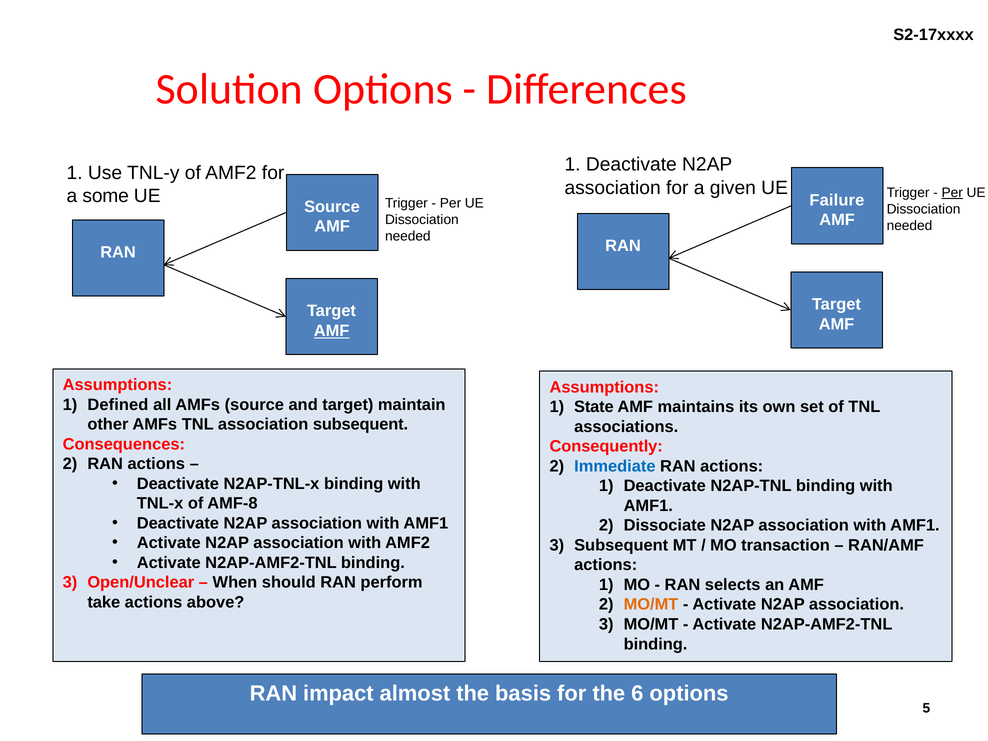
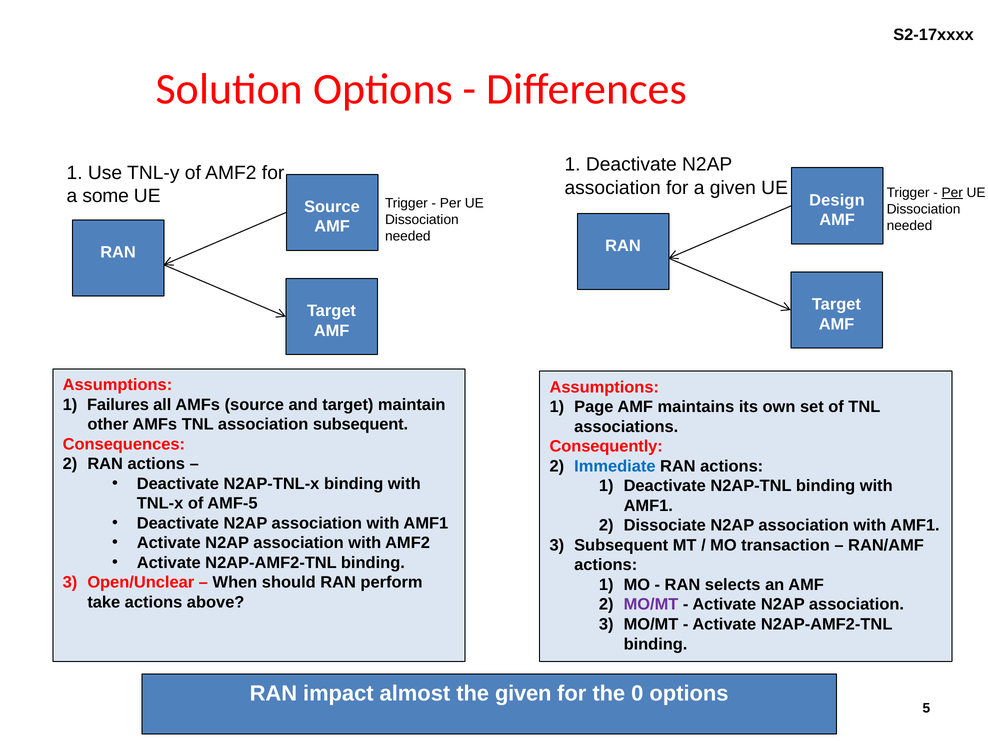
Failure: Failure -> Design
AMF at (332, 331) underline: present -> none
Defined: Defined -> Failures
State: State -> Page
AMF-8: AMF-8 -> AMF-5
MO/MT at (651, 605) colour: orange -> purple
the basis: basis -> given
6: 6 -> 0
